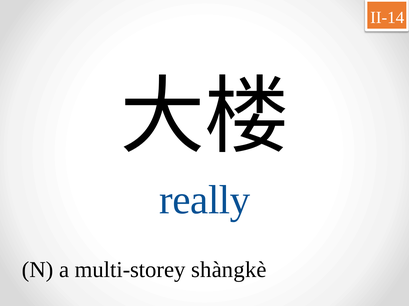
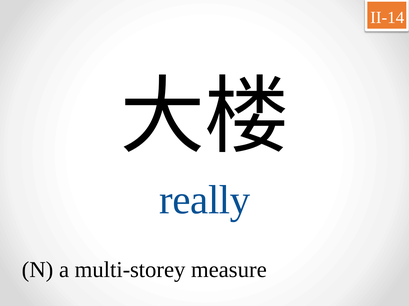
shàngkè: shàngkè -> measure
